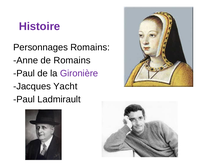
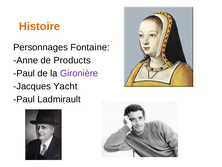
Histoire colour: purple -> orange
Personnages Romains: Romains -> Fontaine
de Romains: Romains -> Products
